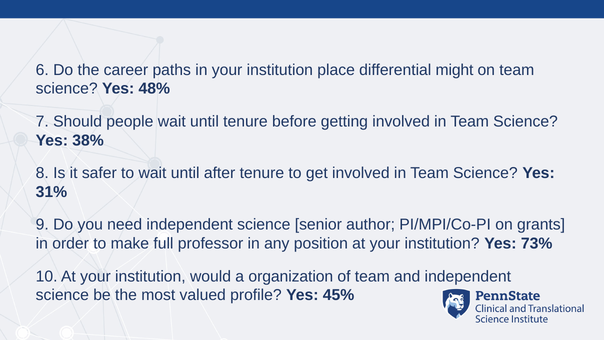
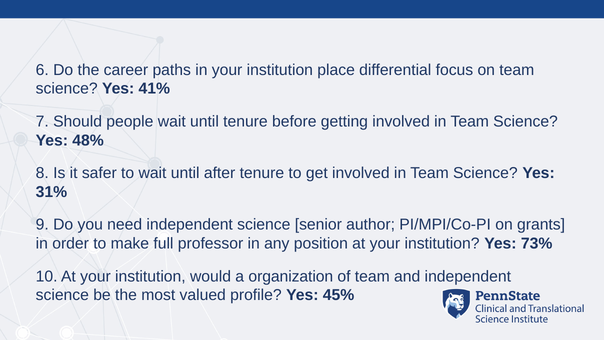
might: might -> focus
48%: 48% -> 41%
38%: 38% -> 48%
